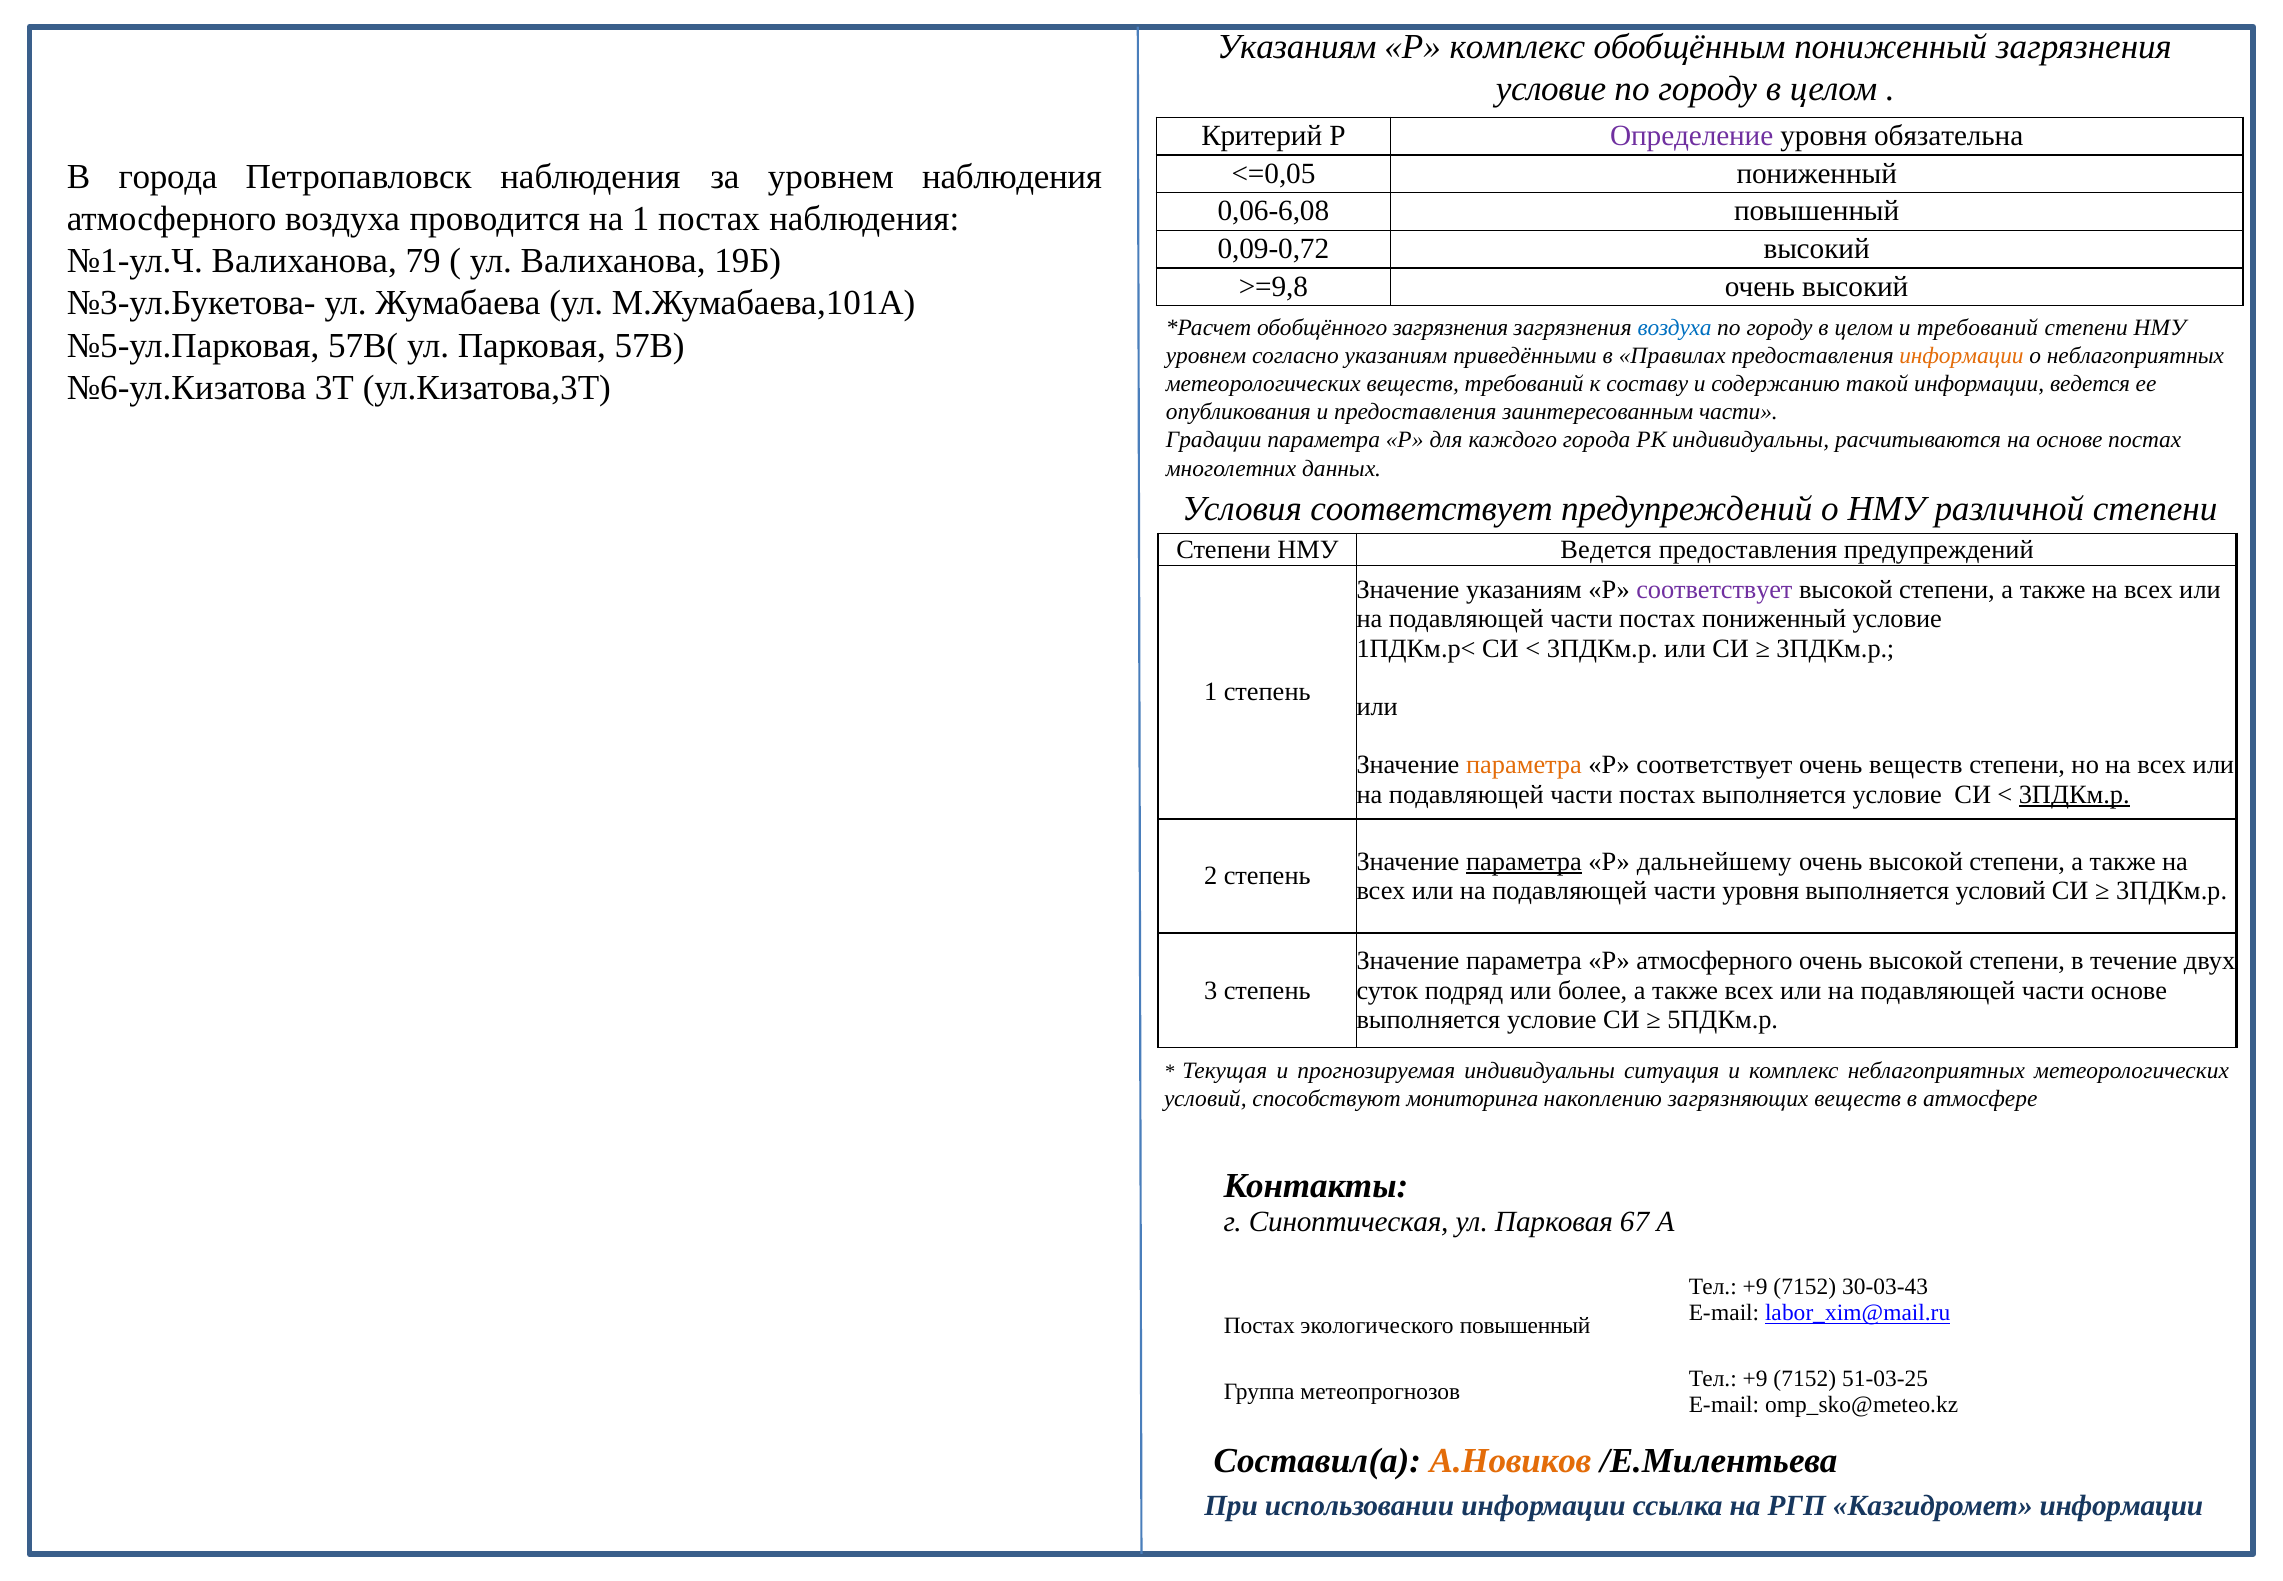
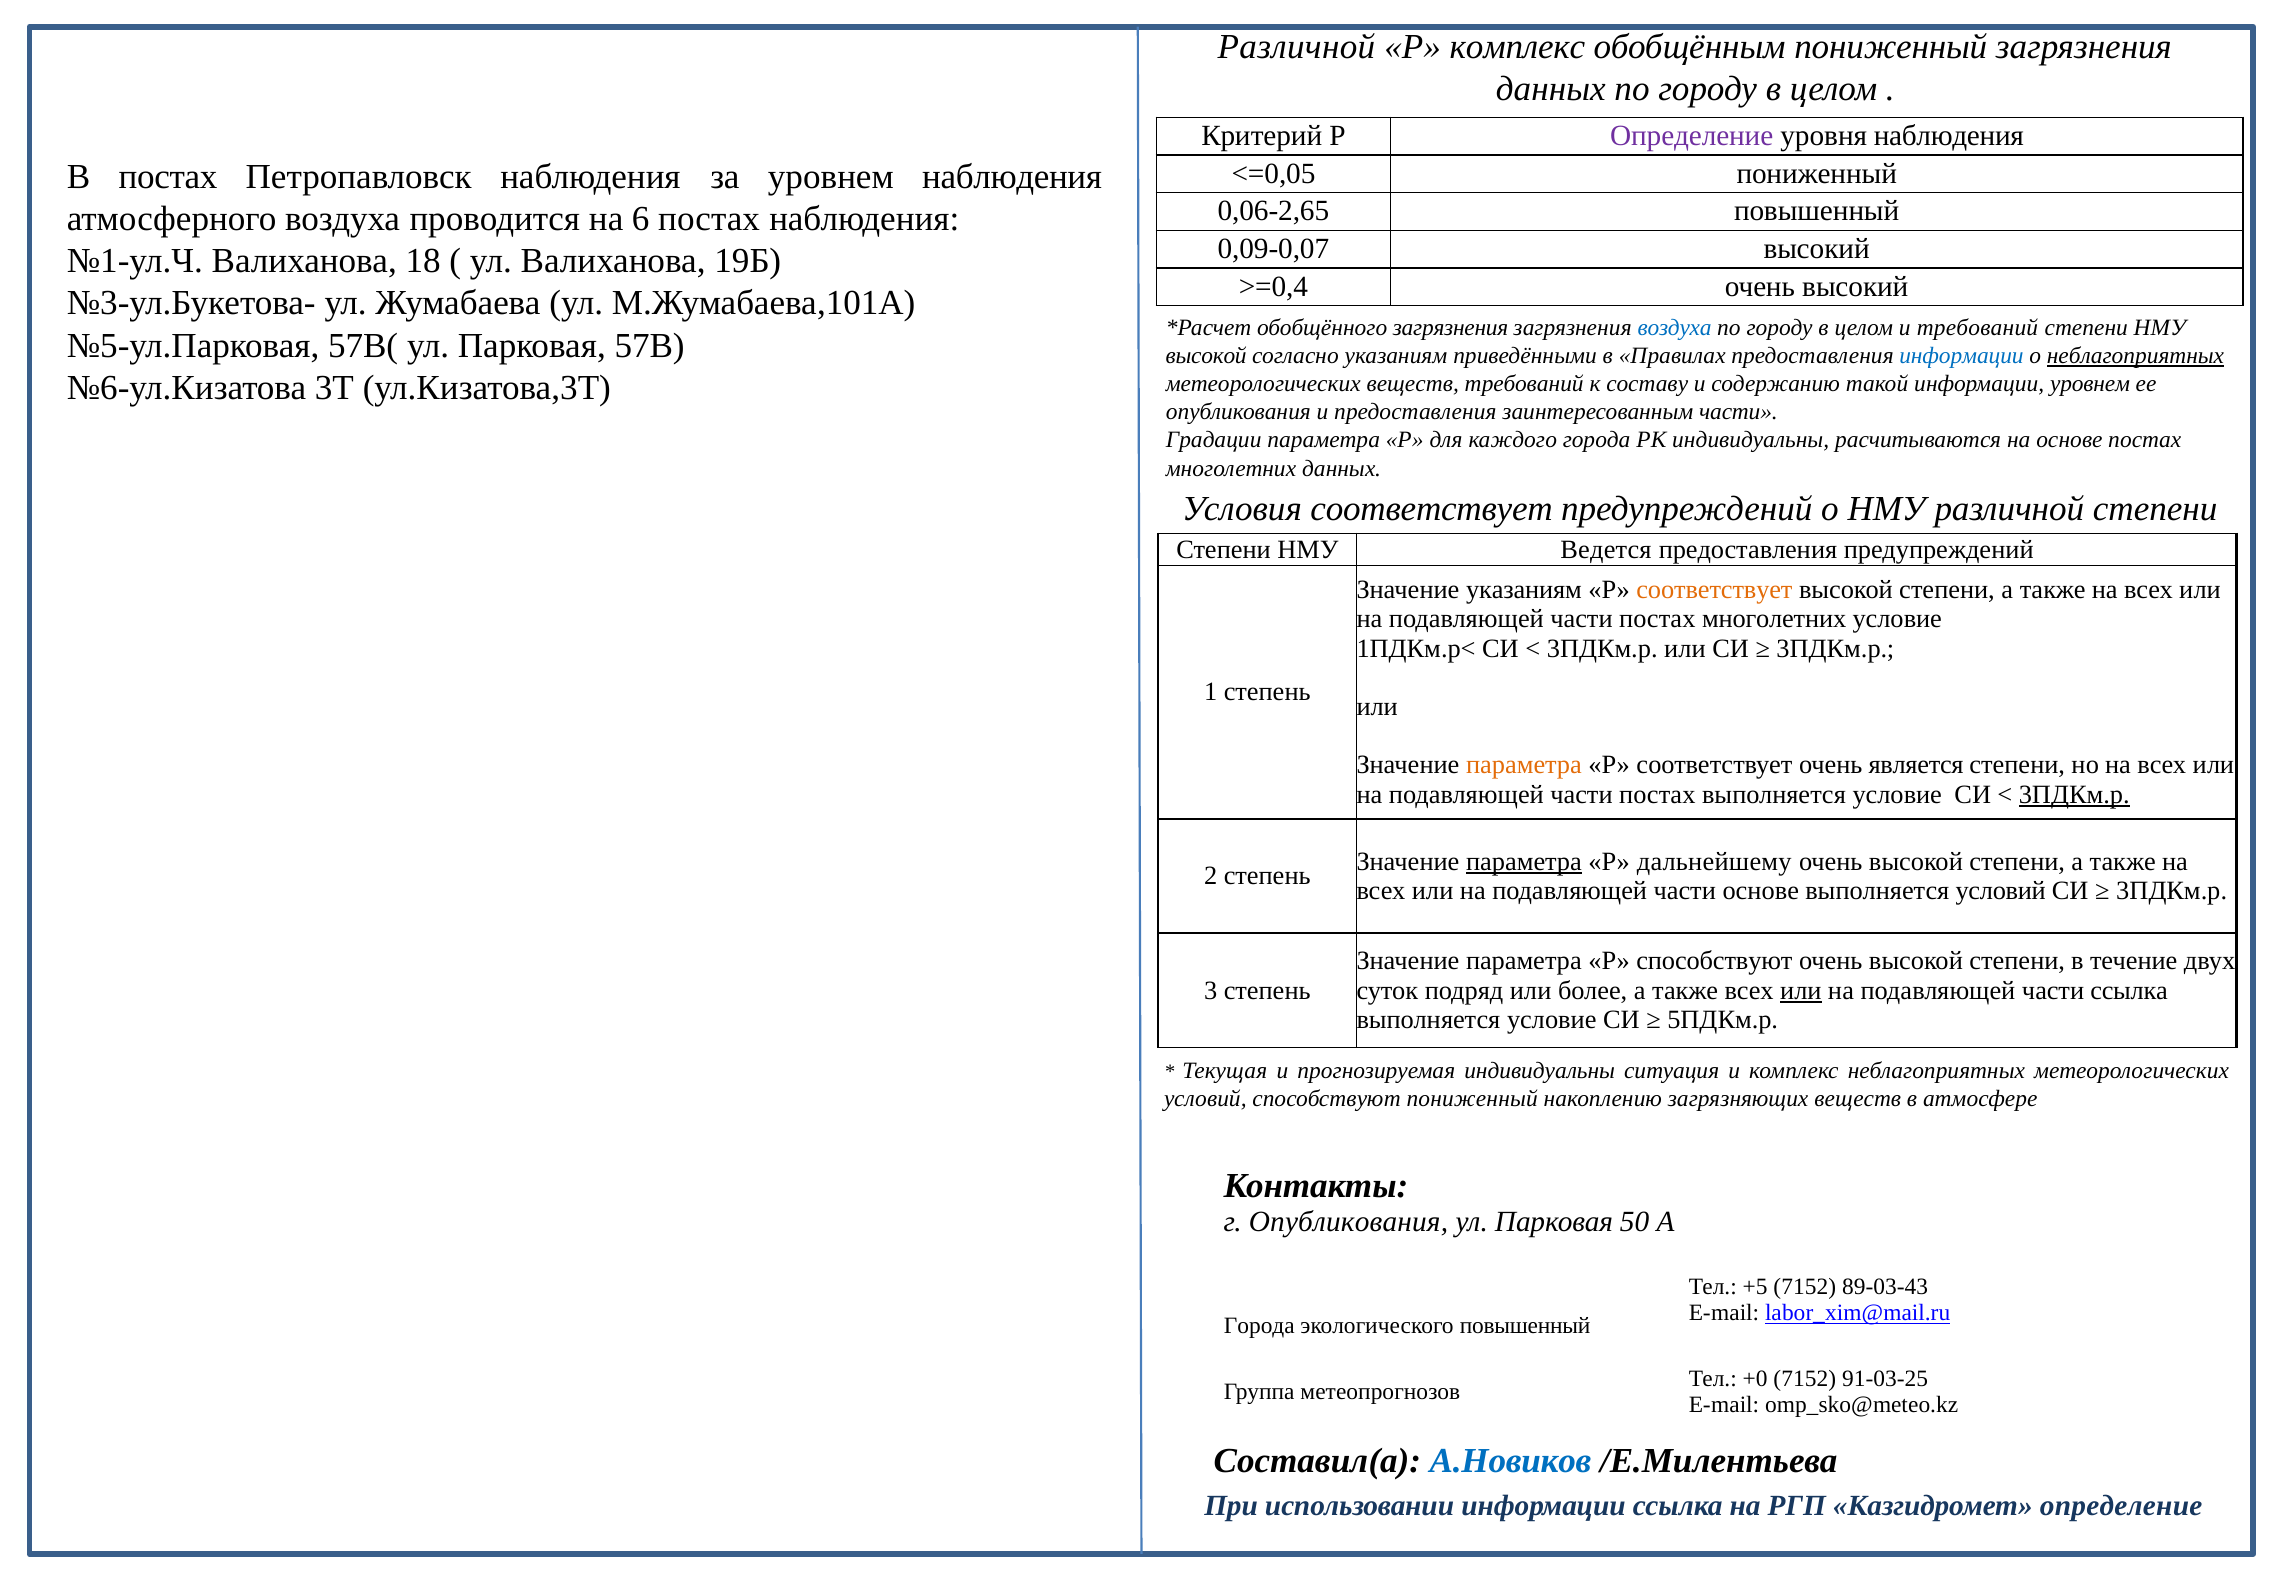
Указаниям at (1297, 47): Указаниям -> Различной
условие at (1551, 89): условие -> данных
уровня обязательна: обязательна -> наблюдения
В города: города -> постах
0,06-6,08: 0,06-6,08 -> 0,06-2,65
на 1: 1 -> 6
0,09-0,72: 0,09-0,72 -> 0,09-0,07
79: 79 -> 18
>=9,8: >=9,8 -> >=0,4
уровнем at (1206, 356): уровнем -> высокой
информации at (1961, 356) colour: orange -> blue
неблагоприятных at (2135, 356) underline: none -> present
информации ведется: ведется -> уровнем
соответствует at (1714, 590) colour: purple -> orange
части постах пониженный: пониженный -> многолетних
очень веществ: веществ -> является
части уровня: уровня -> основе
Р атмосферного: атмосферного -> способствуют
или at (1801, 990) underline: none -> present
части основе: основе -> ссылка
способствуют мониторинга: мониторинга -> пониженный
г Синоптическая: Синоптическая -> Опубликования
67: 67 -> 50
+9 at (1755, 1287): +9 -> +5
30-03-43: 30-03-43 -> 89-03-43
Постах at (1259, 1326): Постах -> Города
+9 at (1755, 1378): +9 -> +0
51-03-25: 51-03-25 -> 91-03-25
А.Новиков colour: orange -> blue
Казгидромет информации: информации -> определение
